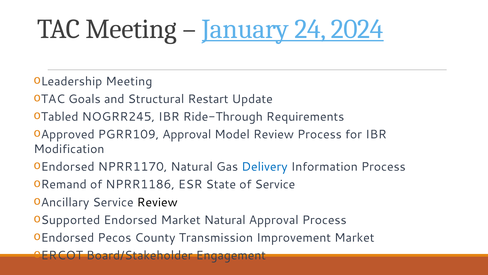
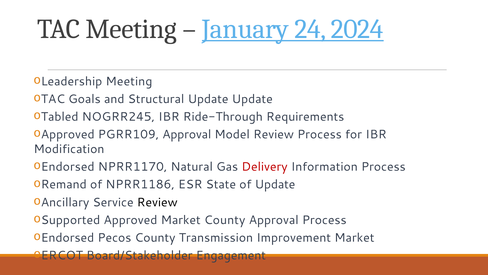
Structural Restart: Restart -> Update
Delivery colour: blue -> red
of Service: Service -> Update
Supported Endorsed: Endorsed -> Approved
Market Natural: Natural -> County
